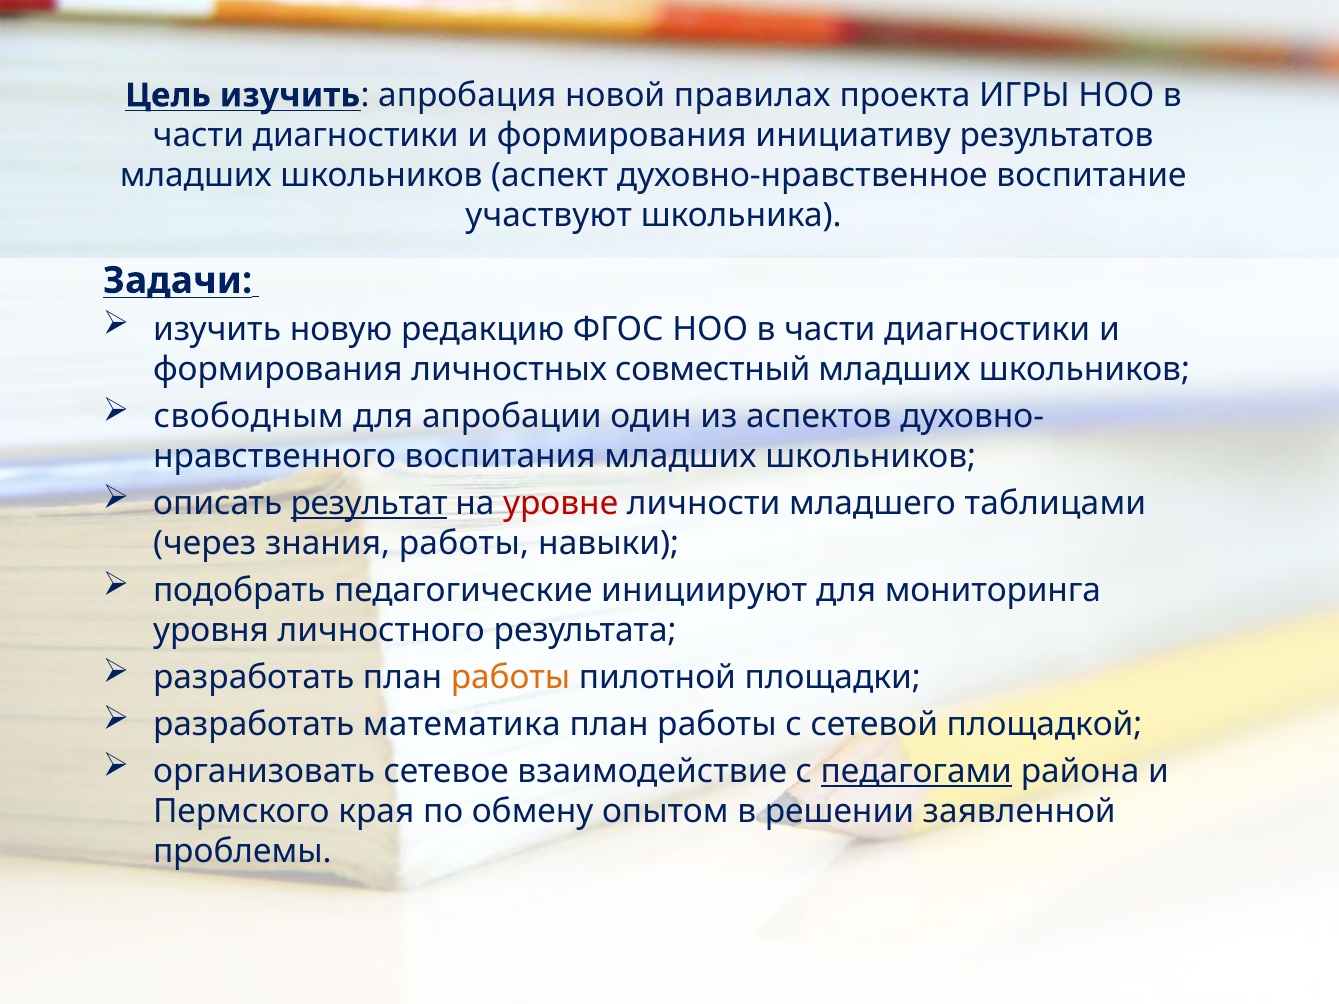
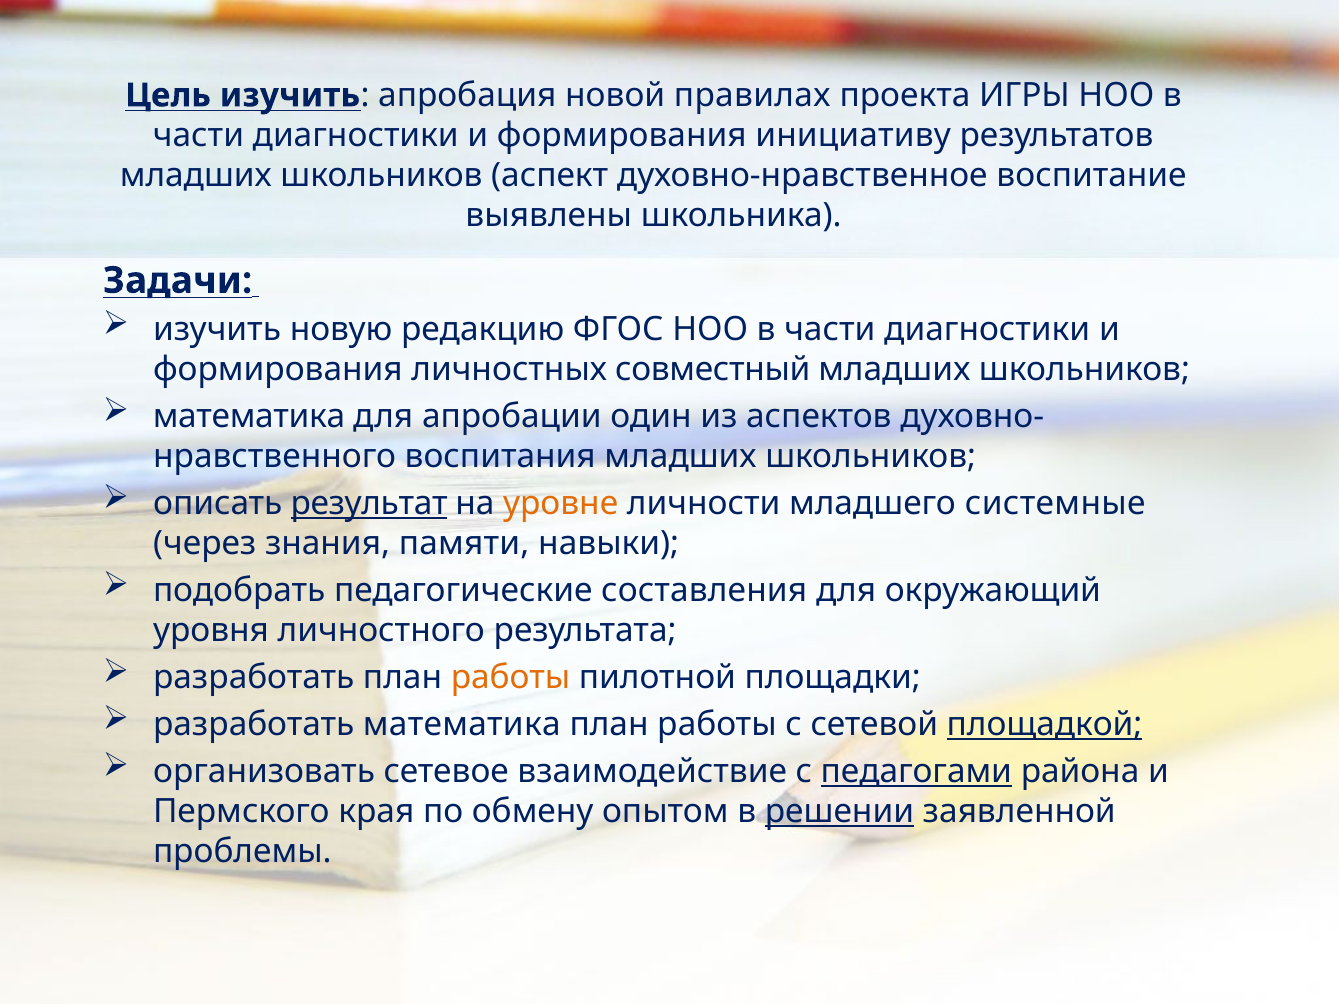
участвуют: участвуют -> выявлены
свободным at (249, 416): свободным -> математика
уровне colour: red -> orange
таблицами: таблицами -> системные
знания работы: работы -> памяти
инициируют: инициируют -> составления
мониторинга: мониторинга -> окружающий
площадкой underline: none -> present
решении underline: none -> present
